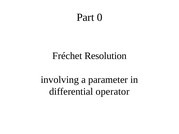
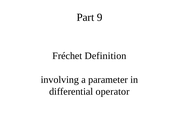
0: 0 -> 9
Resolution: Resolution -> Definition
